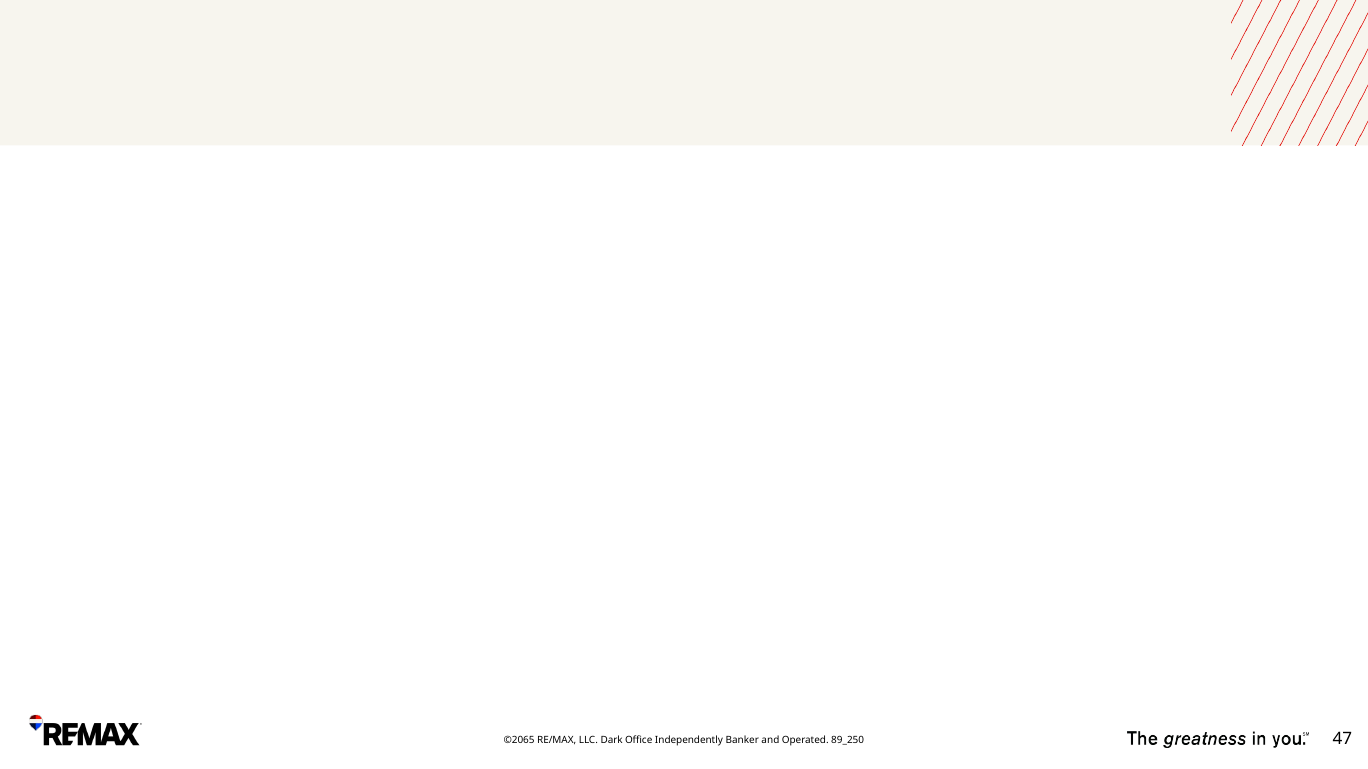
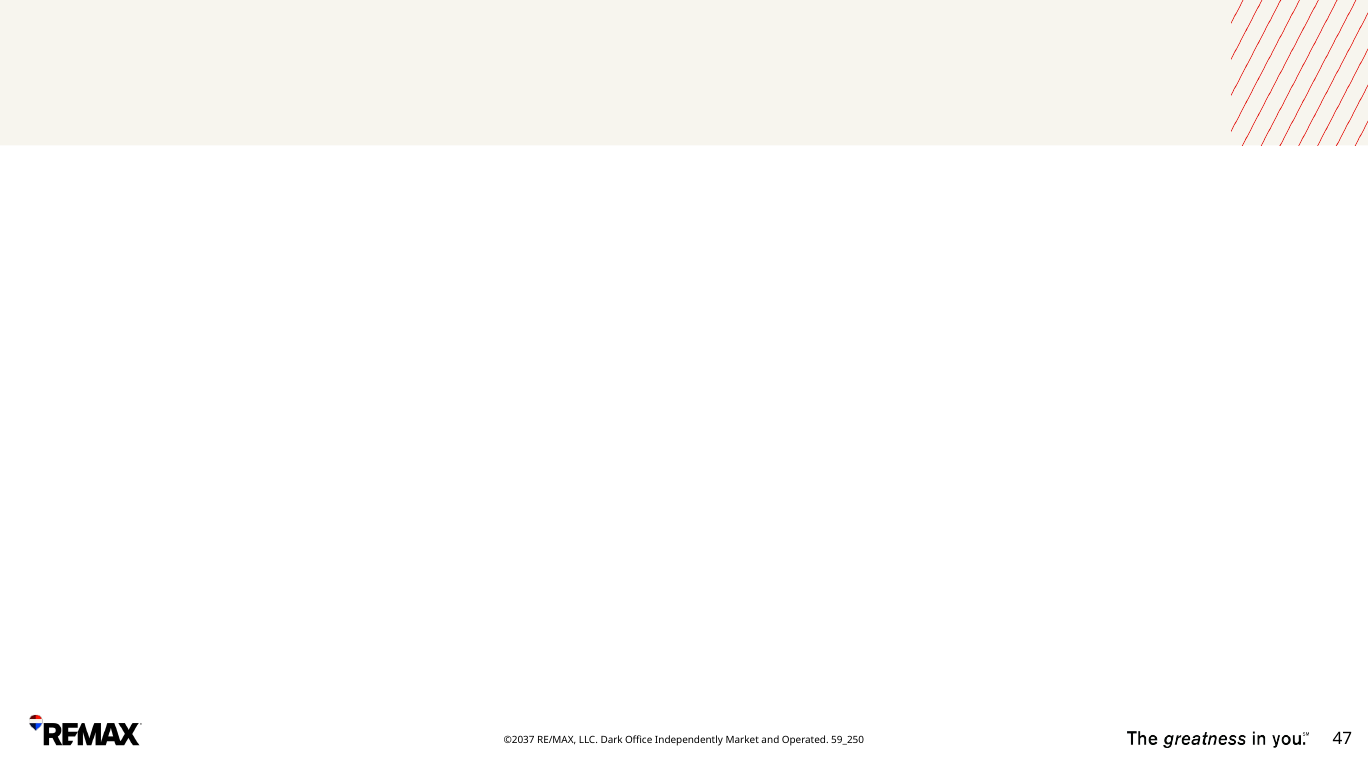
©2065: ©2065 -> ©2037
Banker: Banker -> Market
89_250: 89_250 -> 59_250
